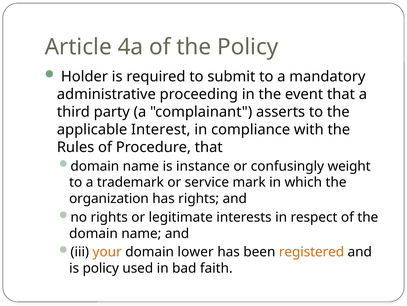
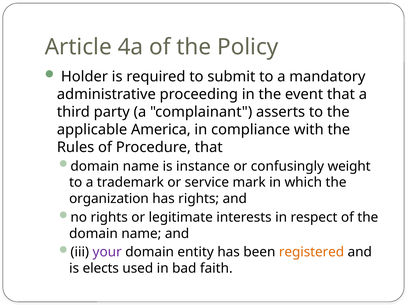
Interest: Interest -> America
your colour: orange -> purple
lower: lower -> entity
is policy: policy -> elects
